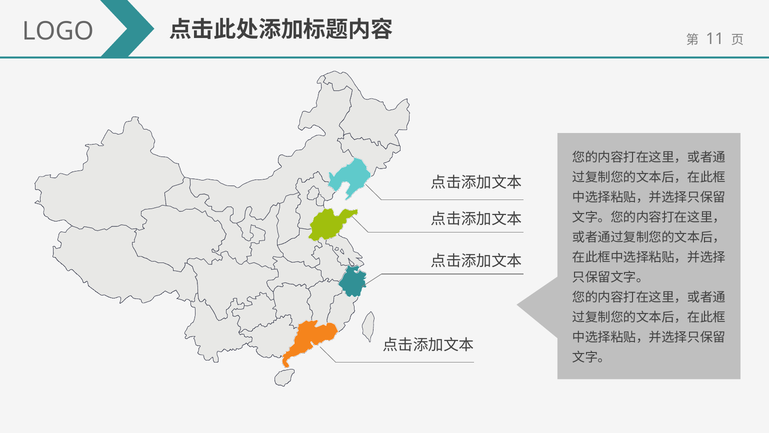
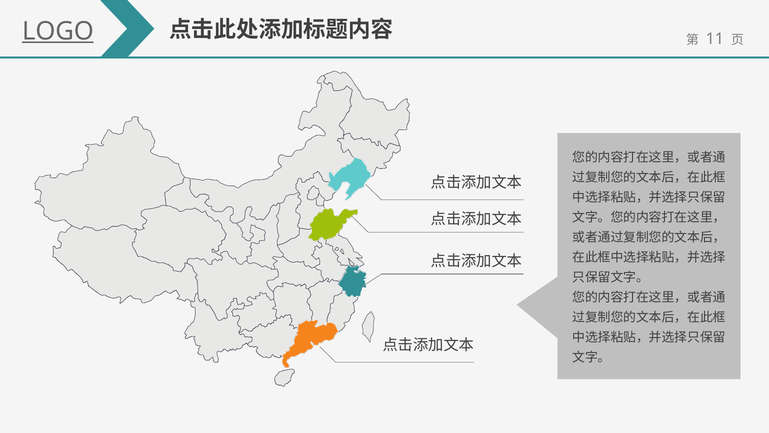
LOGO underline: none -> present
